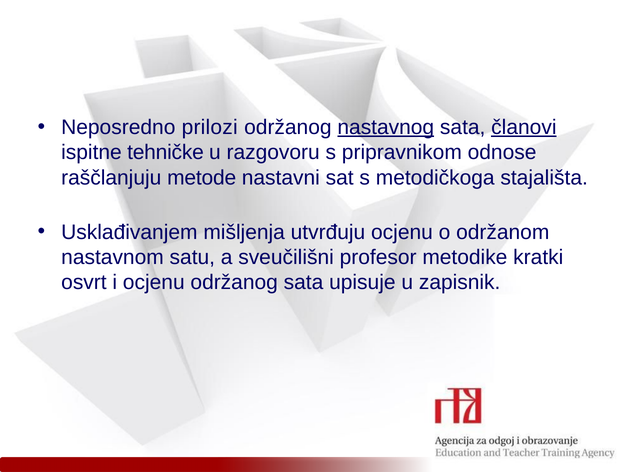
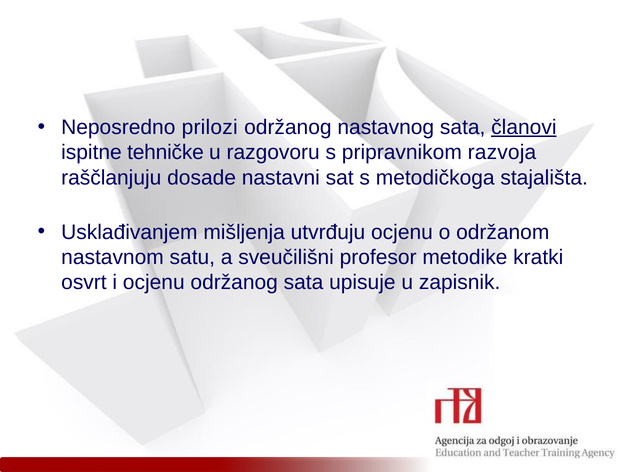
nastavnog underline: present -> none
odnose: odnose -> razvoja
metode: metode -> dosade
